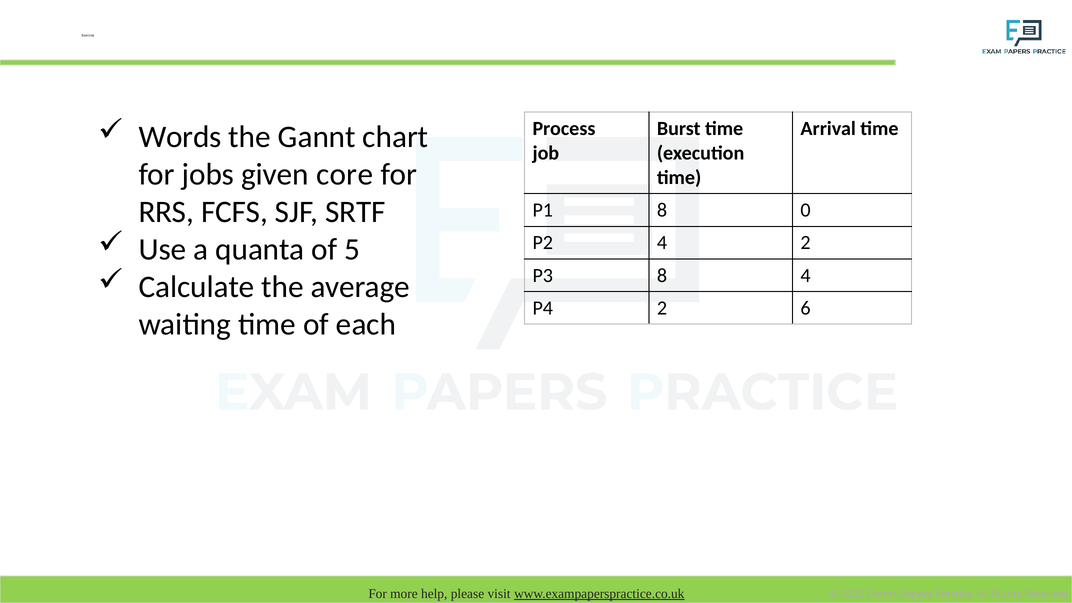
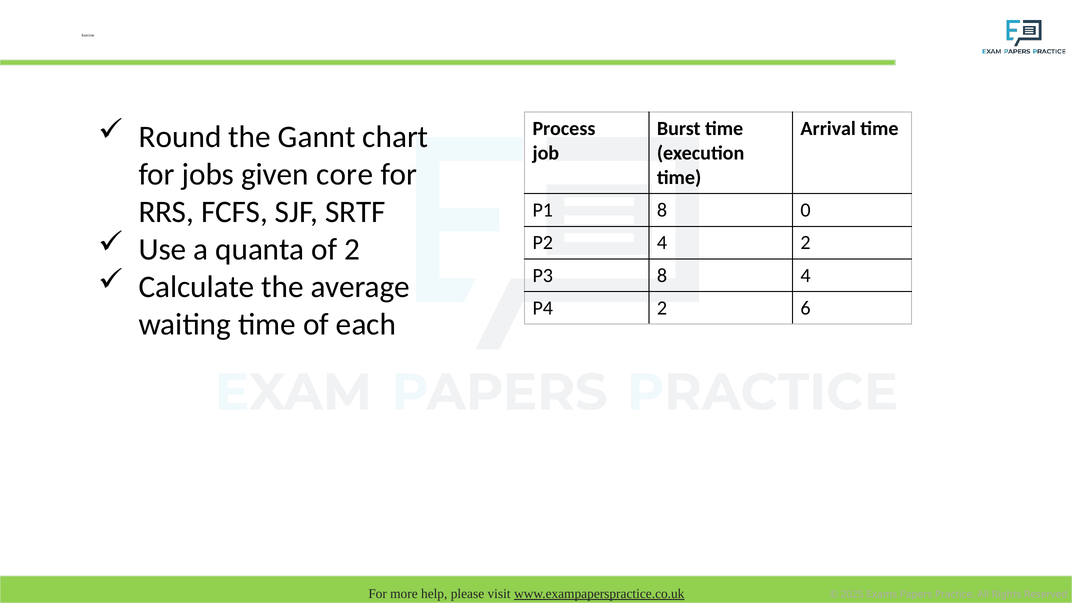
Words: Words -> Round
of 5: 5 -> 2
